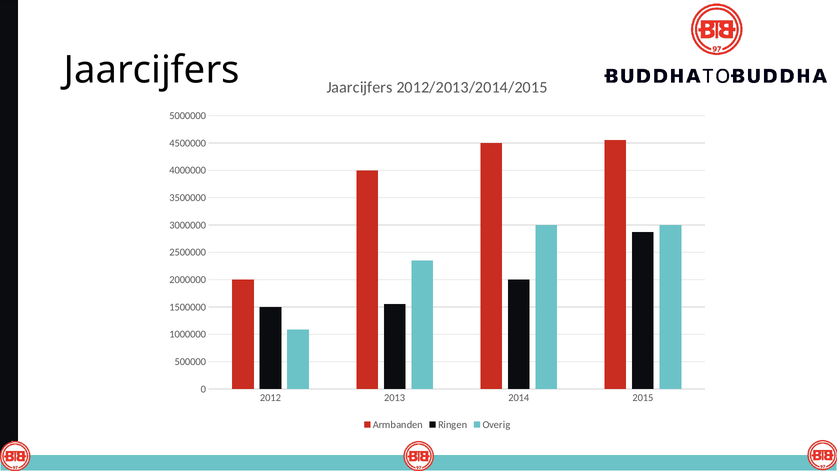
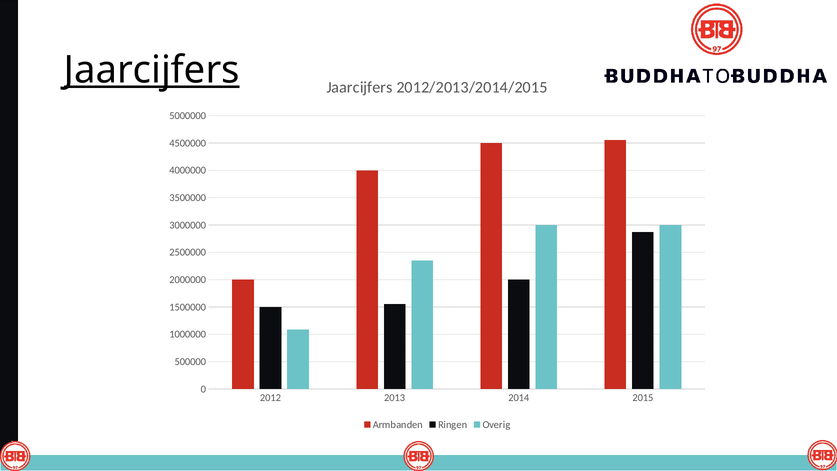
Jaarcijfers at (152, 70) underline: none -> present
